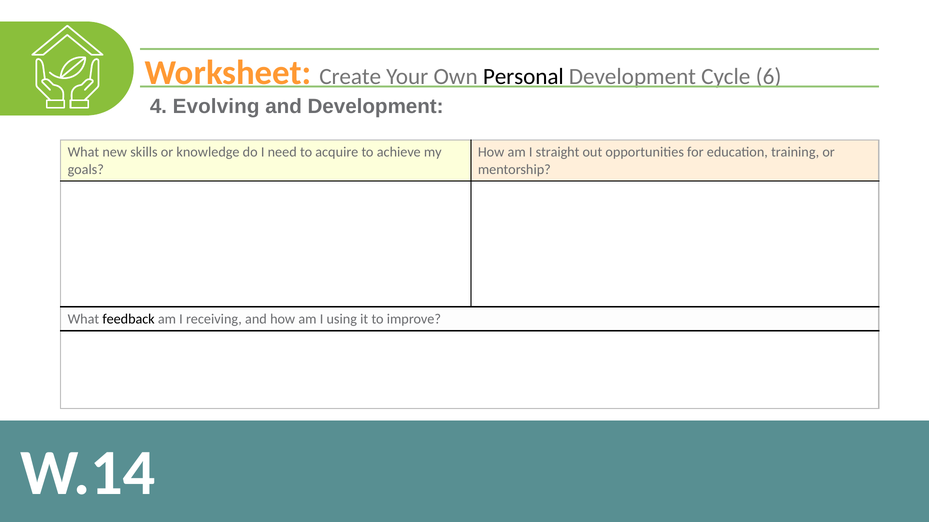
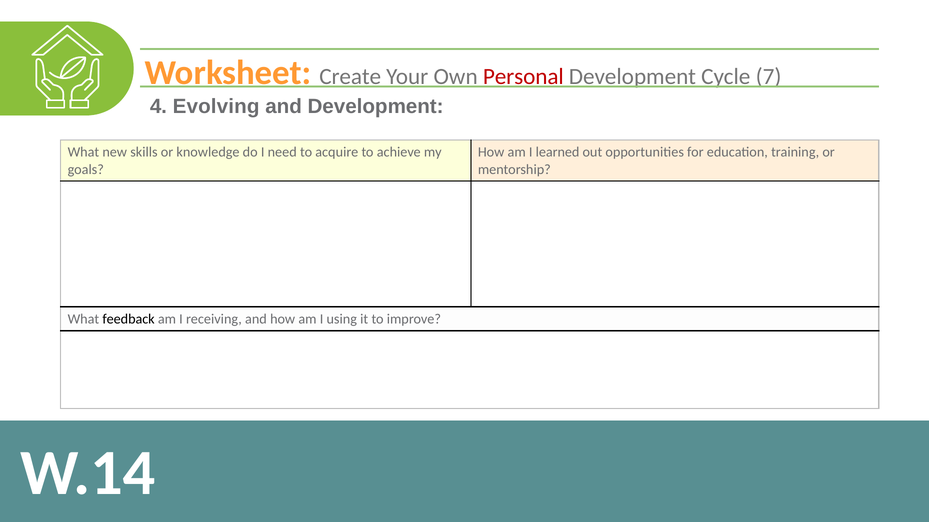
Personal colour: black -> red
6: 6 -> 7
straight: straight -> learned
